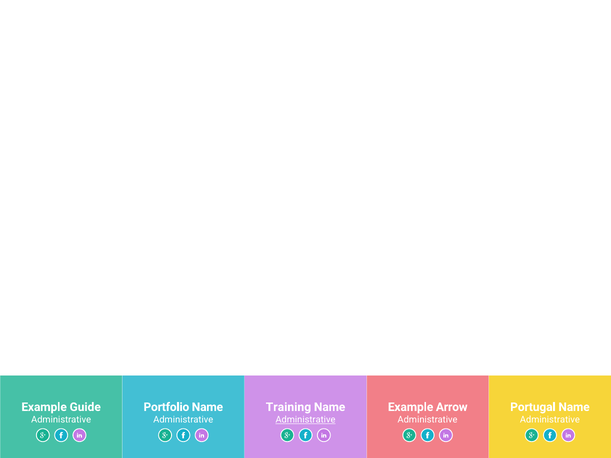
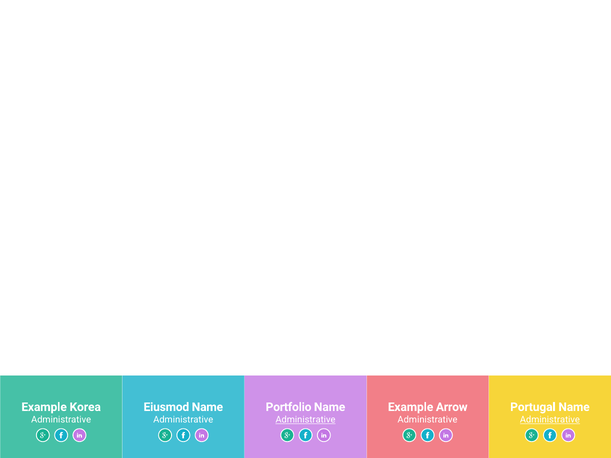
Guide: Guide -> Korea
Portfolio: Portfolio -> Eiusmod
Training: Training -> Portfolio
Administrative at (550, 420) underline: none -> present
